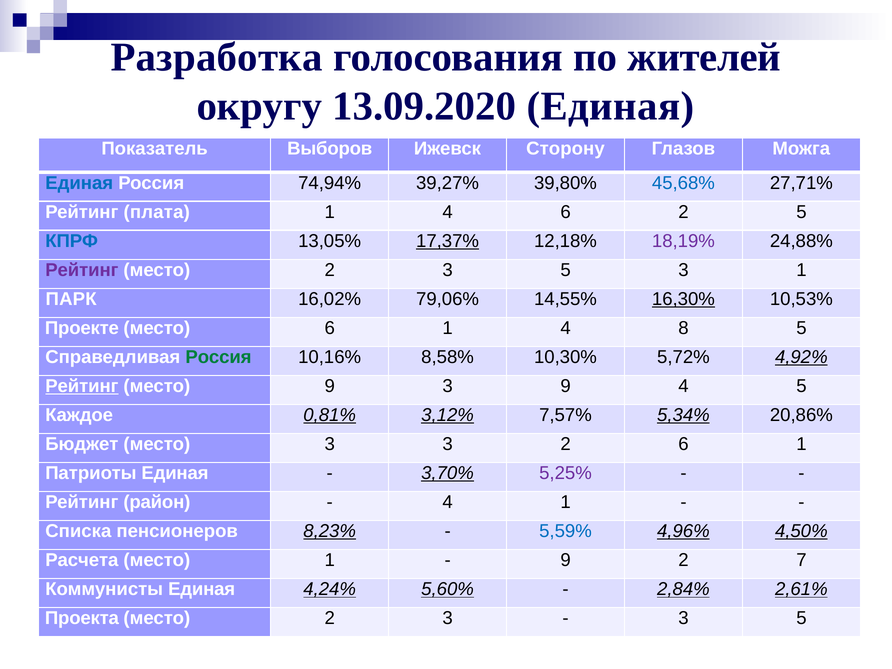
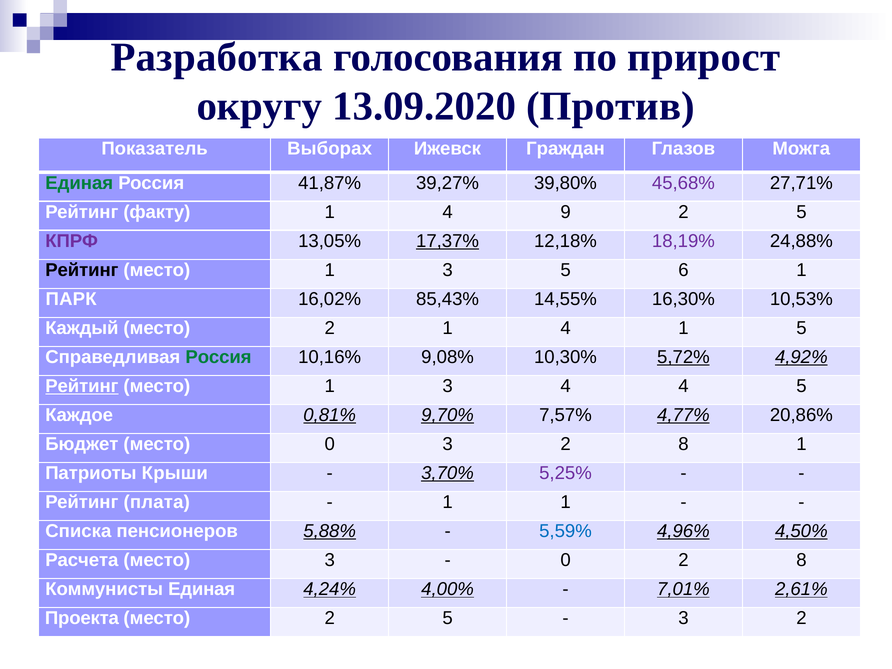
жителей: жителей -> прирост
13.09.2020 Единая: Единая -> Против
Выборов: Выборов -> Выборах
Сторону: Сторону -> Граждан
Единая at (79, 183) colour: blue -> green
74,94%: 74,94% -> 41,87%
45,68% colour: blue -> purple
плата: плата -> факту
4 6: 6 -> 9
КПРФ colour: blue -> purple
Рейтинг at (82, 270) colour: purple -> black
2 at (330, 270): 2 -> 1
5 3: 3 -> 6
79,06%: 79,06% -> 85,43%
16,30% underline: present -> none
Проекте: Проекте -> Каждый
6 at (330, 328): 6 -> 2
4 8: 8 -> 1
8,58%: 8,58% -> 9,08%
5,72% underline: none -> present
9 at (330, 386): 9 -> 1
3 9: 9 -> 4
3,12%: 3,12% -> 9,70%
5,34%: 5,34% -> 4,77%
место 3: 3 -> 0
3 2 6: 6 -> 8
Патриоты Единая: Единая -> Крыши
район: район -> плата
4 at (448, 502): 4 -> 1
8,23%: 8,23% -> 5,88%
место 1: 1 -> 3
9 at (566, 560): 9 -> 0
7 at (801, 560): 7 -> 8
5,60%: 5,60% -> 4,00%
2,84%: 2,84% -> 7,01%
3 at (448, 618): 3 -> 5
5 at (801, 618): 5 -> 2
